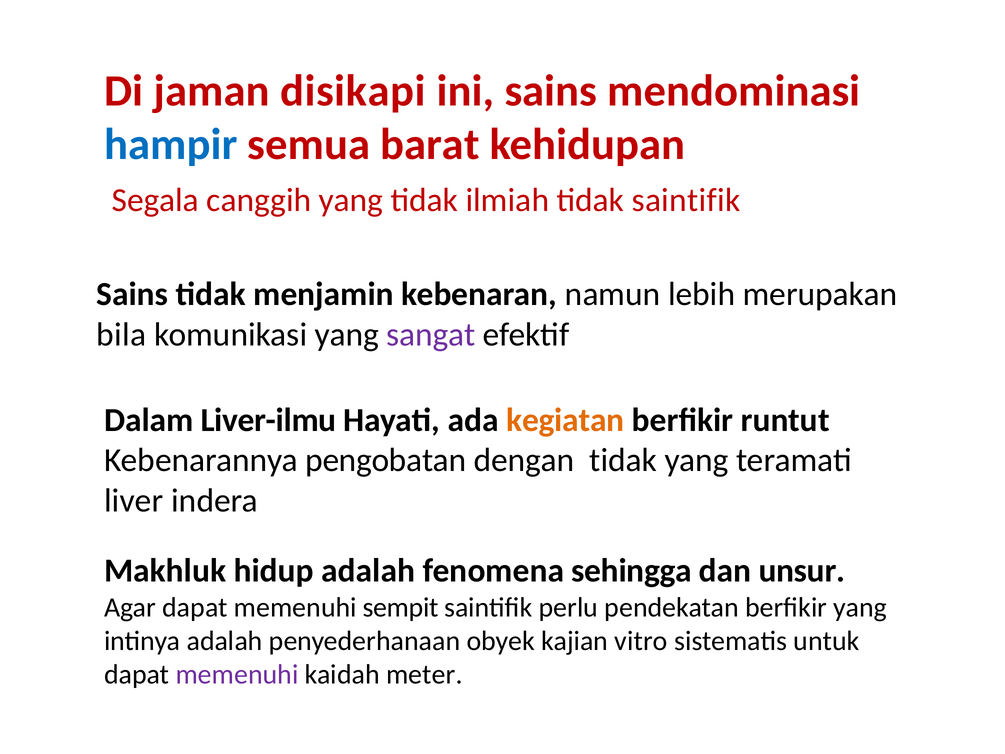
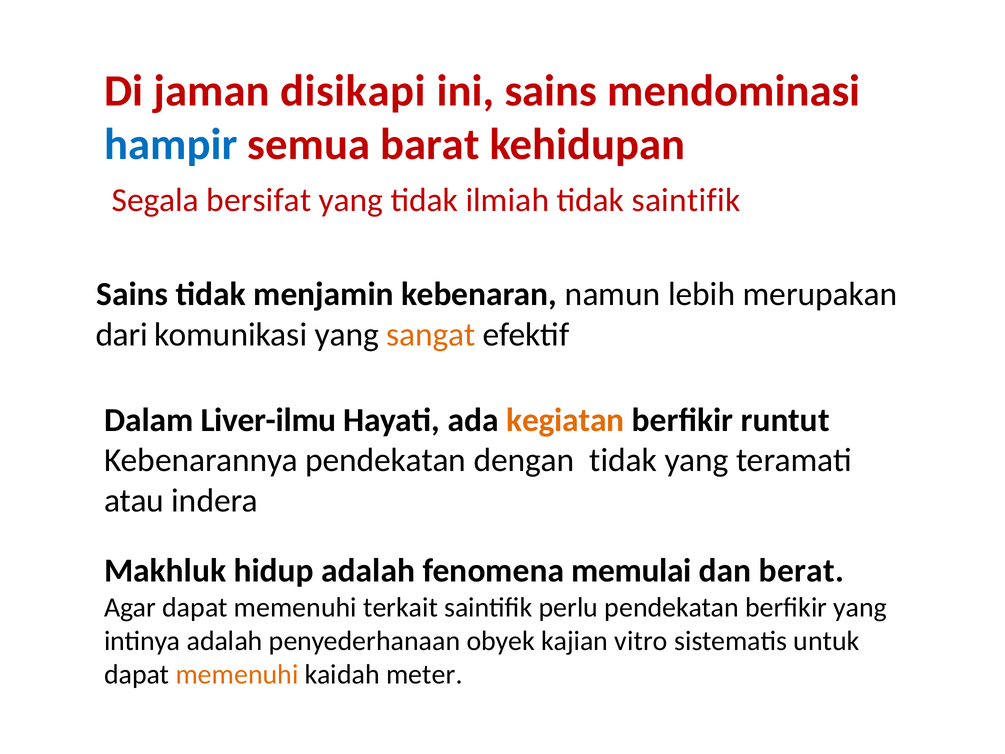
canggih: canggih -> bersifat
bila: bila -> dari
sangat colour: purple -> orange
Kebenarannya pengobatan: pengobatan -> pendekatan
liver: liver -> atau
sehingga: sehingga -> memulai
unsur: unsur -> berat
sempit: sempit -> terkait
memenuhi at (237, 674) colour: purple -> orange
